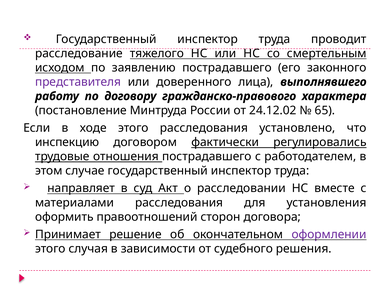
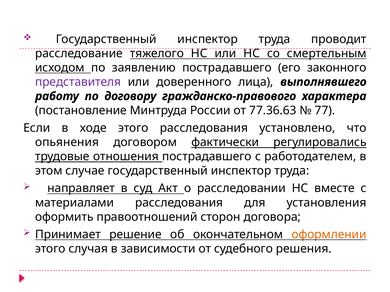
24.12.02: 24.12.02 -> 77.36.63
65: 65 -> 77
инспекцию: инспекцию -> опьянения
оформлении colour: purple -> orange
